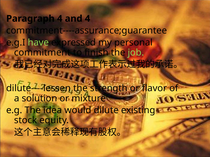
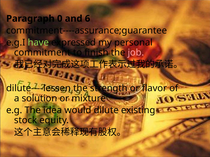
Paragraph 4: 4 -> 0
and 4: 4 -> 6
job colour: light green -> pink
